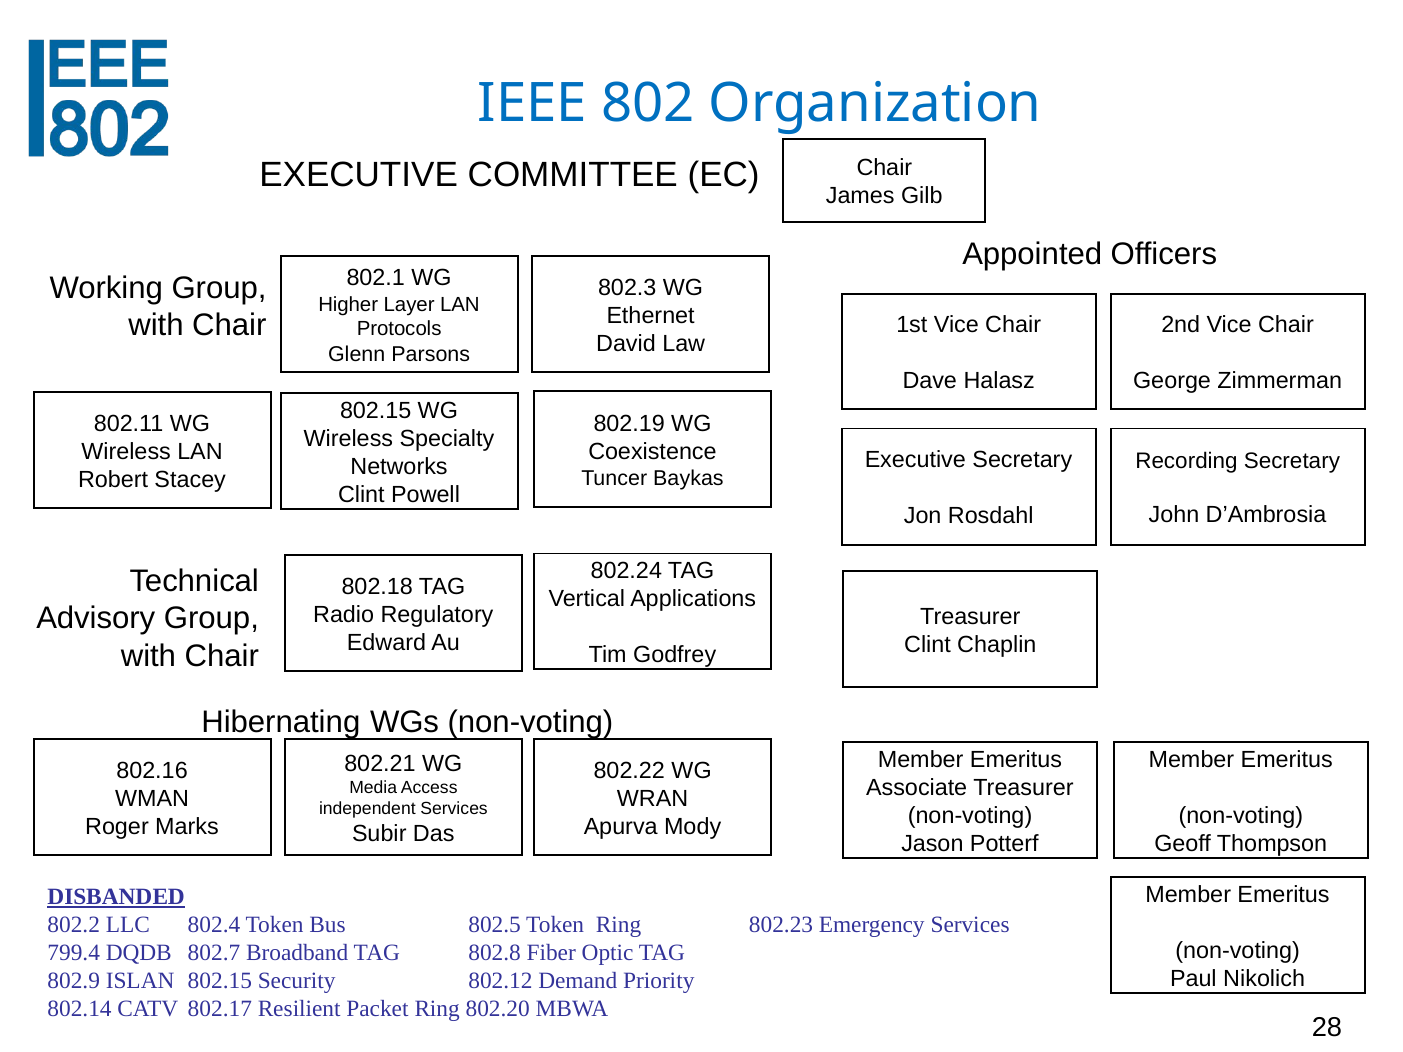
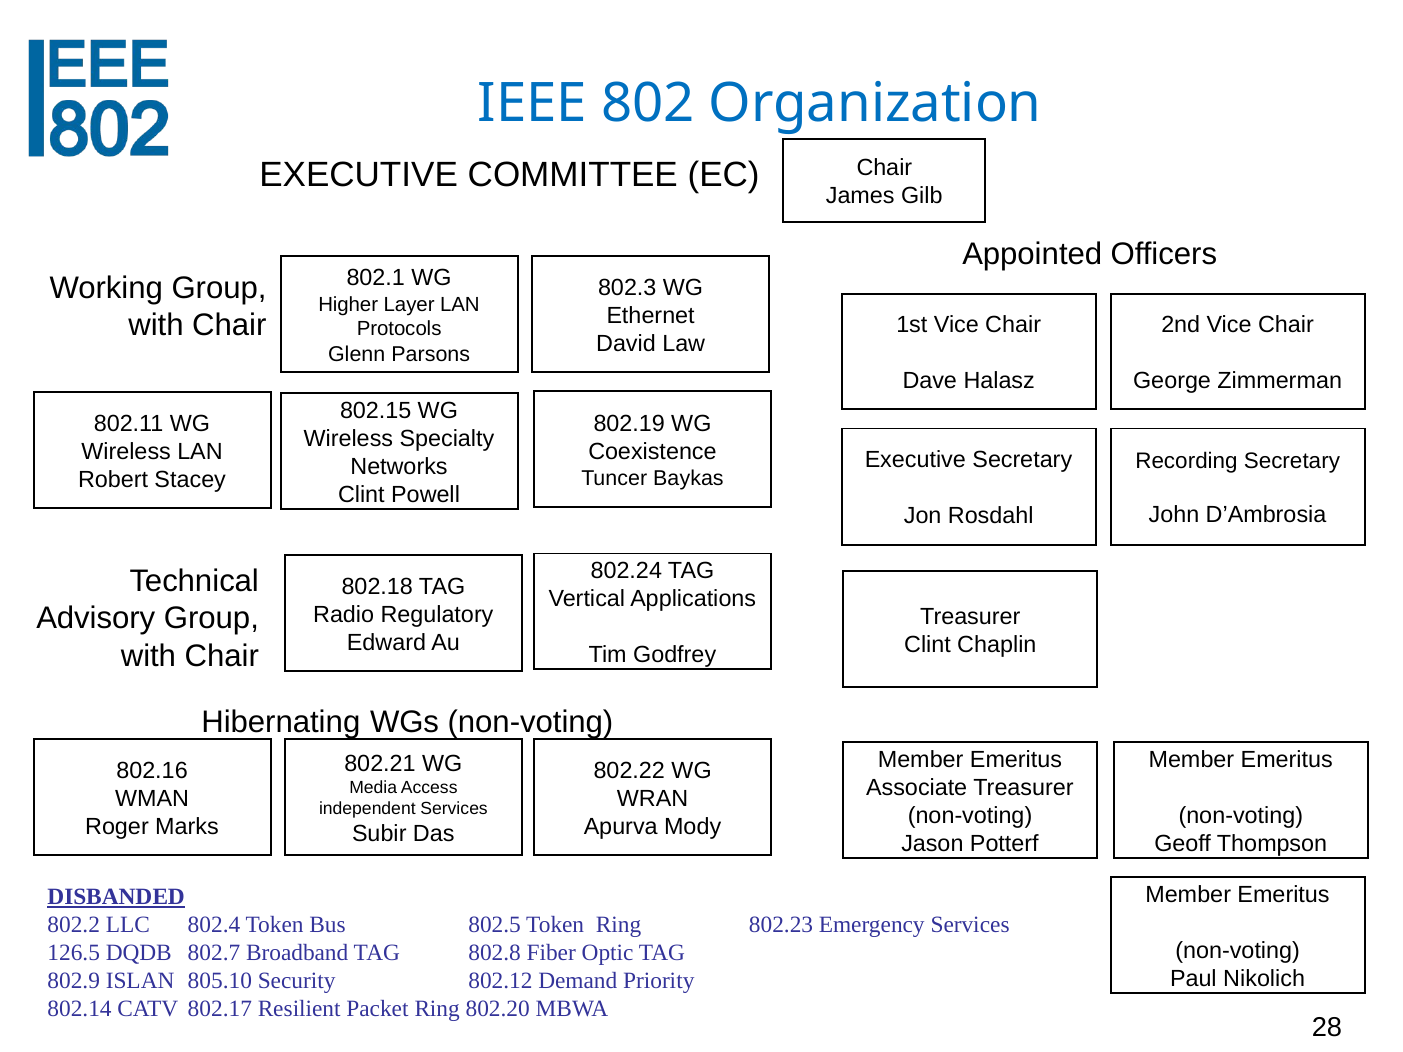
799.4: 799.4 -> 126.5
ISLAN 802.15: 802.15 -> 805.10
